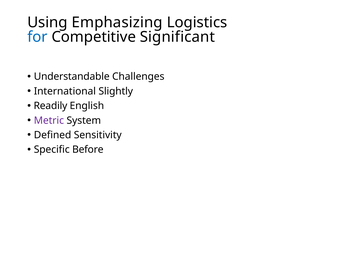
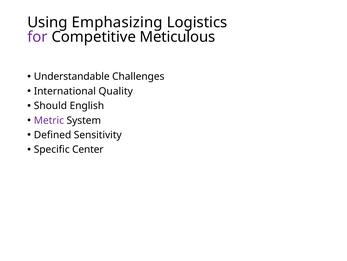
for colour: blue -> purple
Significant: Significant -> Meticulous
Slightly: Slightly -> Quality
Readily: Readily -> Should
Before: Before -> Center
